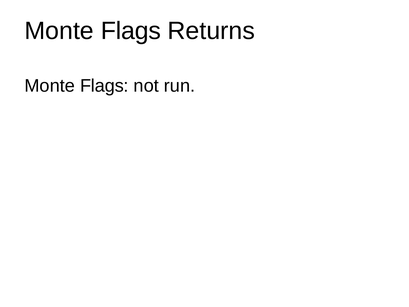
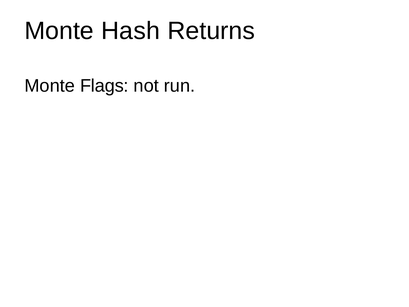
Flags at (131, 31): Flags -> Hash
